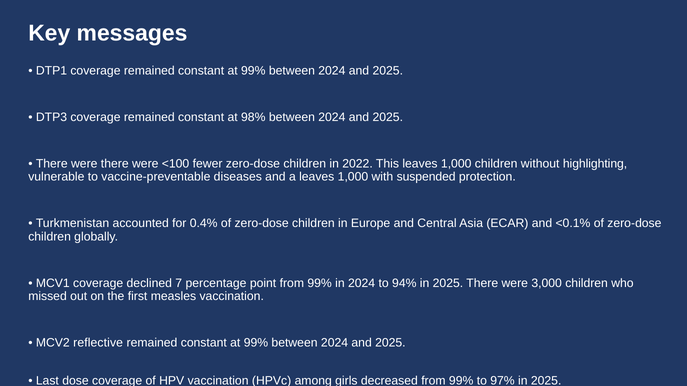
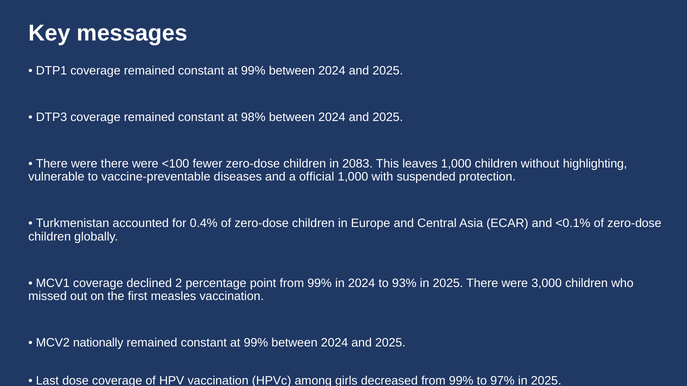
2022: 2022 -> 2083
a leaves: leaves -> official
7: 7 -> 2
94%: 94% -> 93%
reflective: reflective -> nationally
